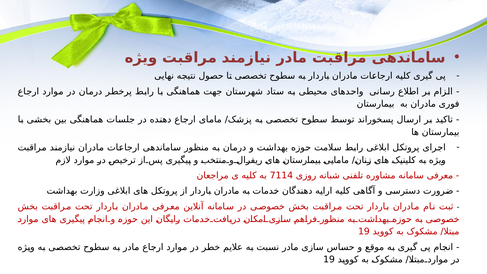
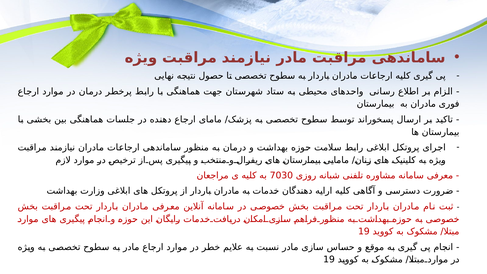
7114: 7114 -> 7030
